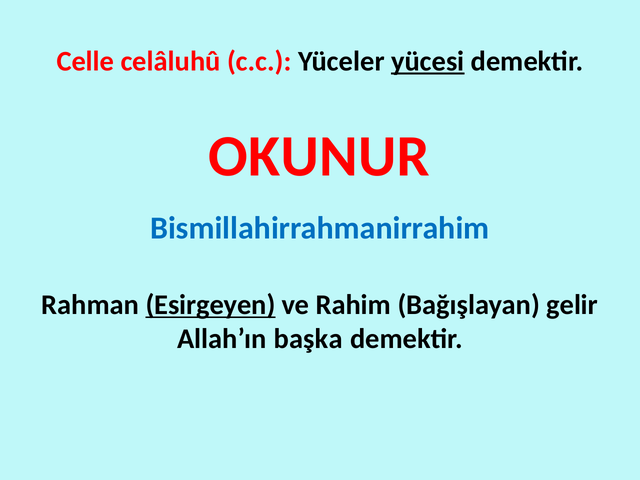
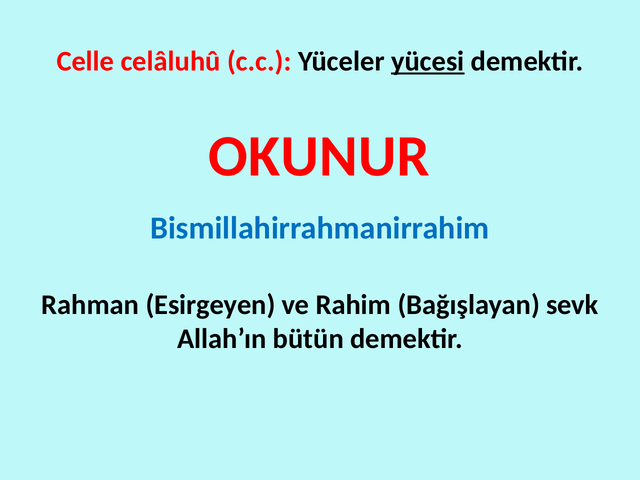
Esirgeyen underline: present -> none
gelir: gelir -> sevk
başka: başka -> bütün
